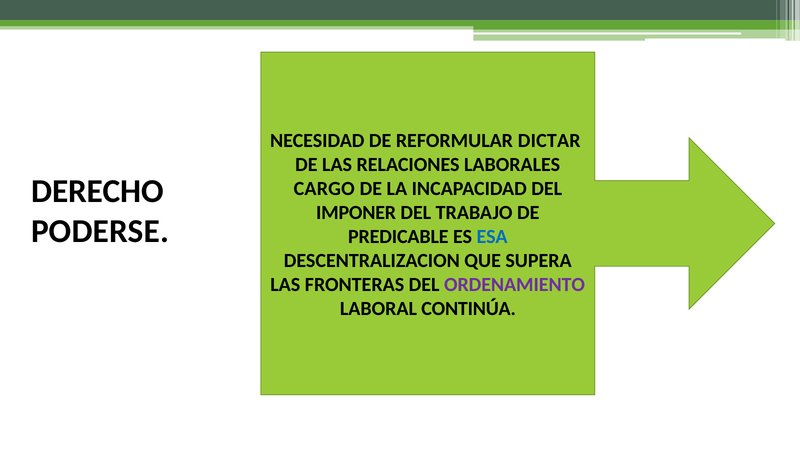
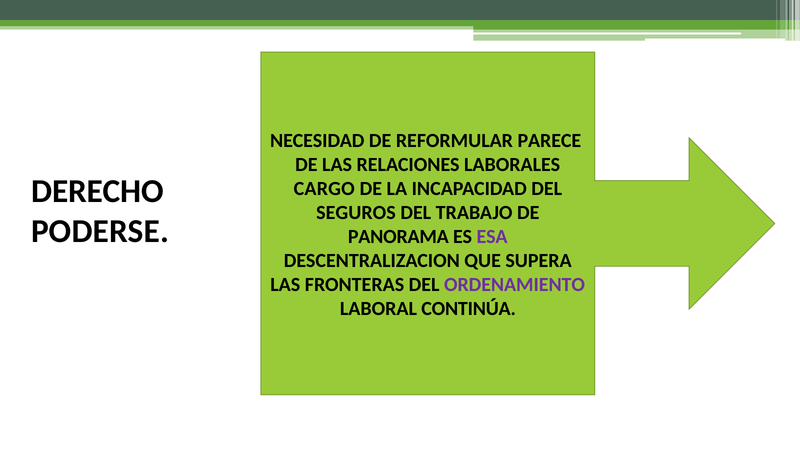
DICTAR: DICTAR -> PARECE
IMPONER: IMPONER -> SEGUROS
PREDICABLE: PREDICABLE -> PANORAMA
ESA colour: blue -> purple
